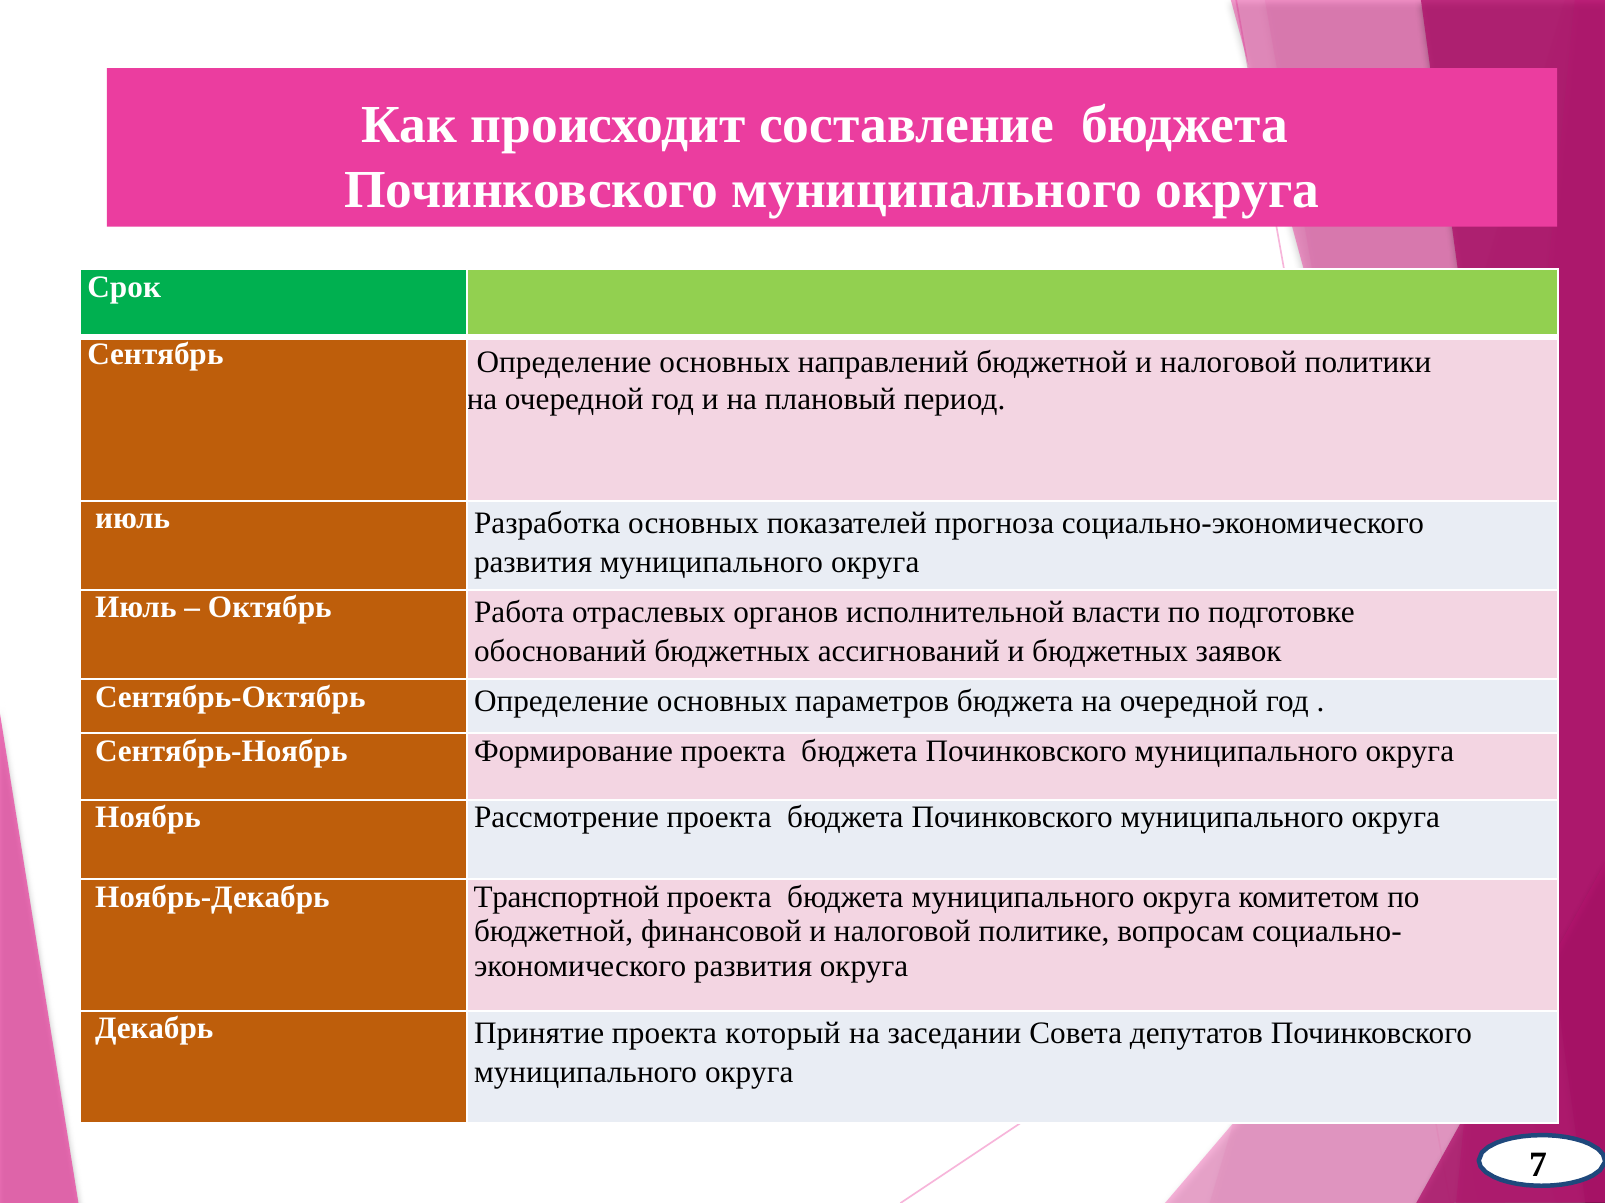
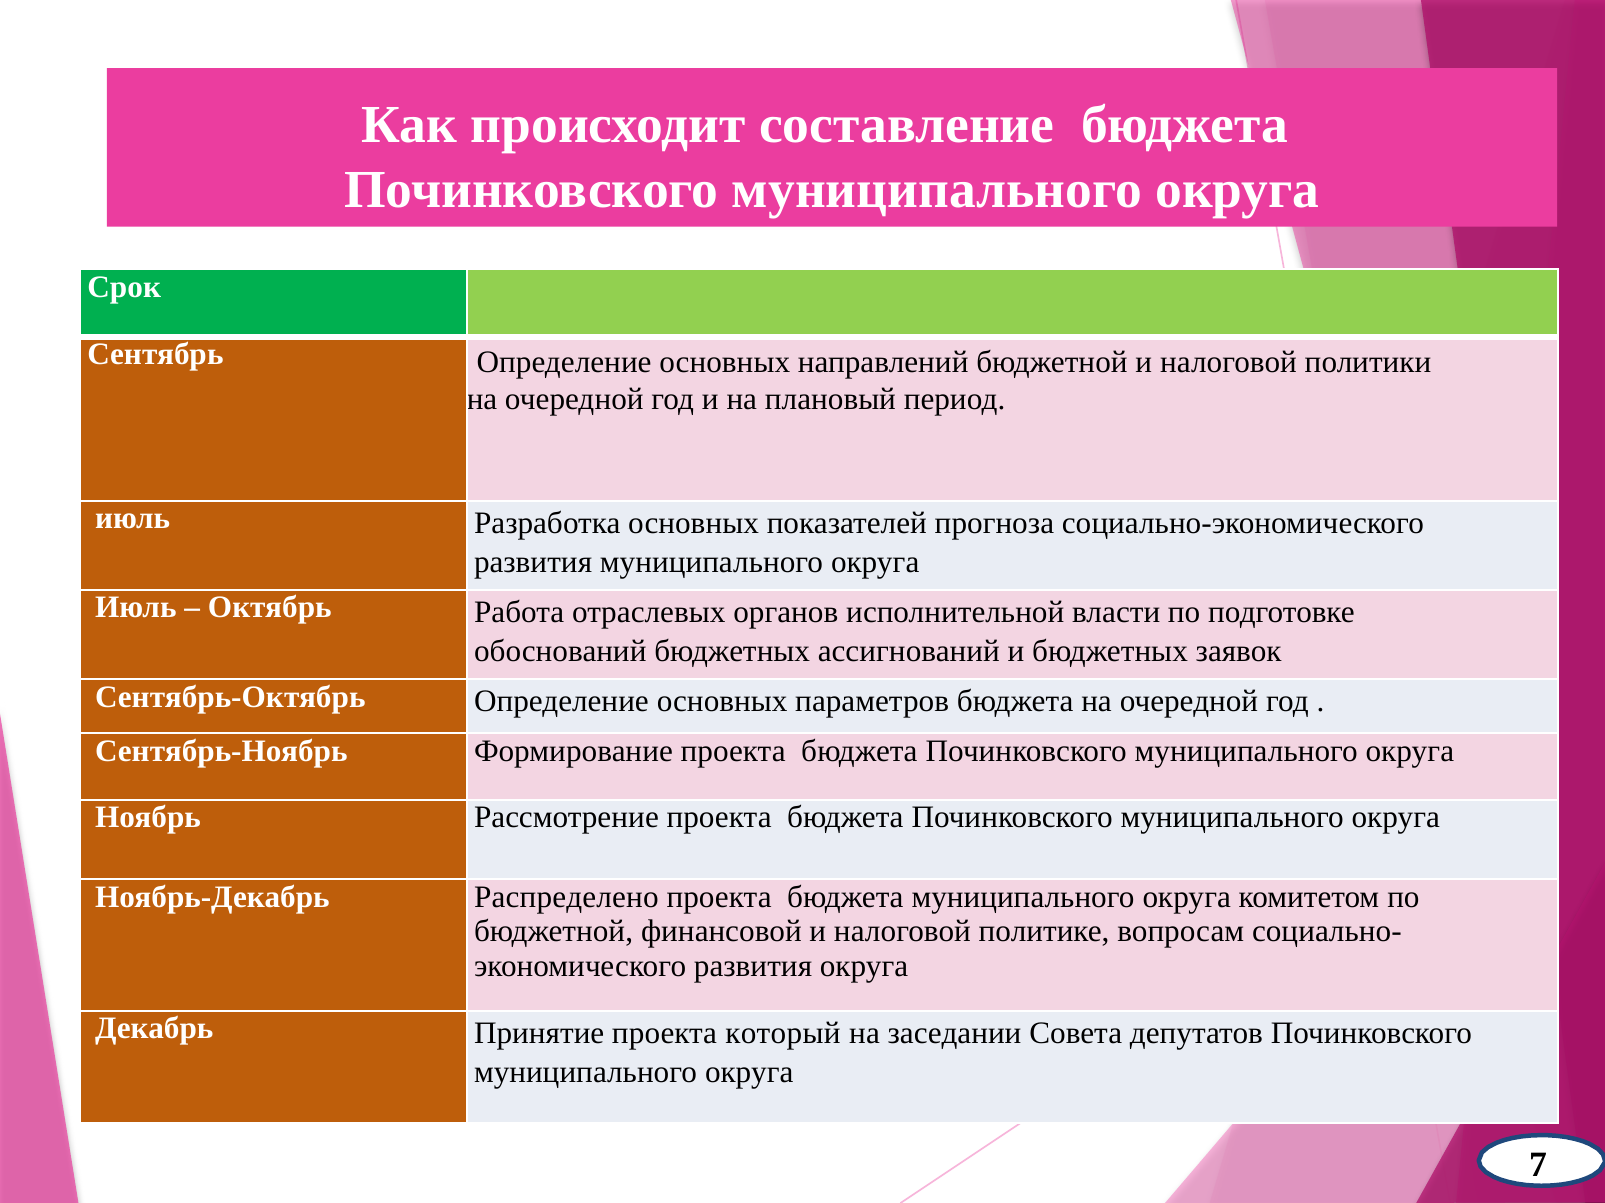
Транспортной: Транспортной -> Распределено
